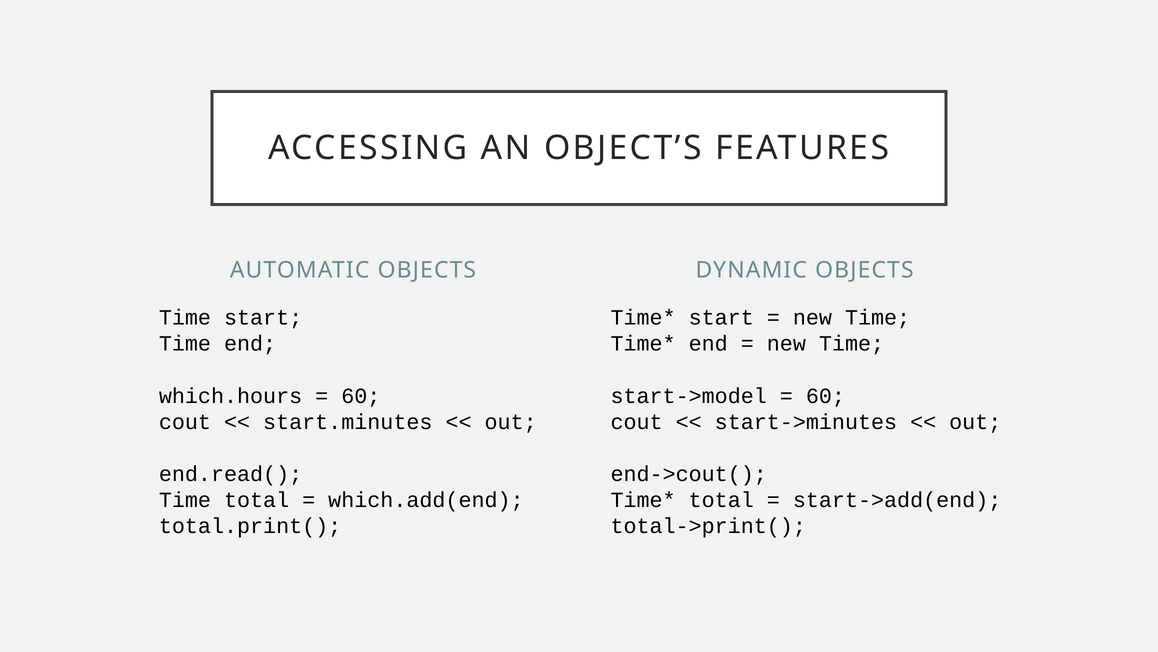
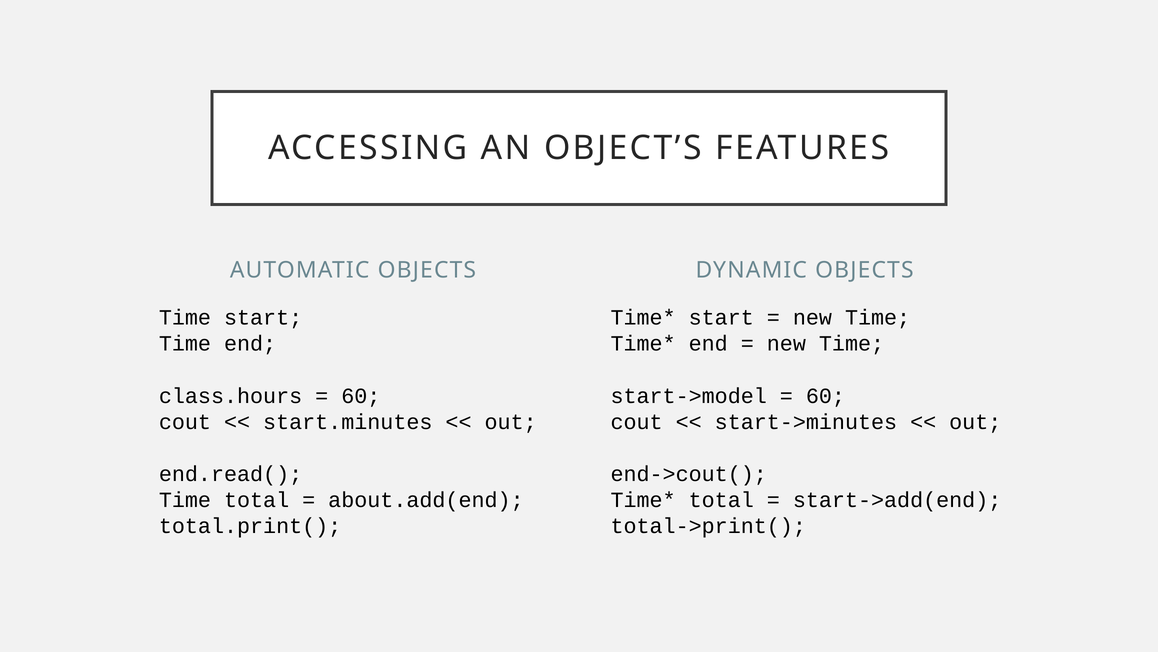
which.hours: which.hours -> class.hours
which.add(end: which.add(end -> about.add(end
